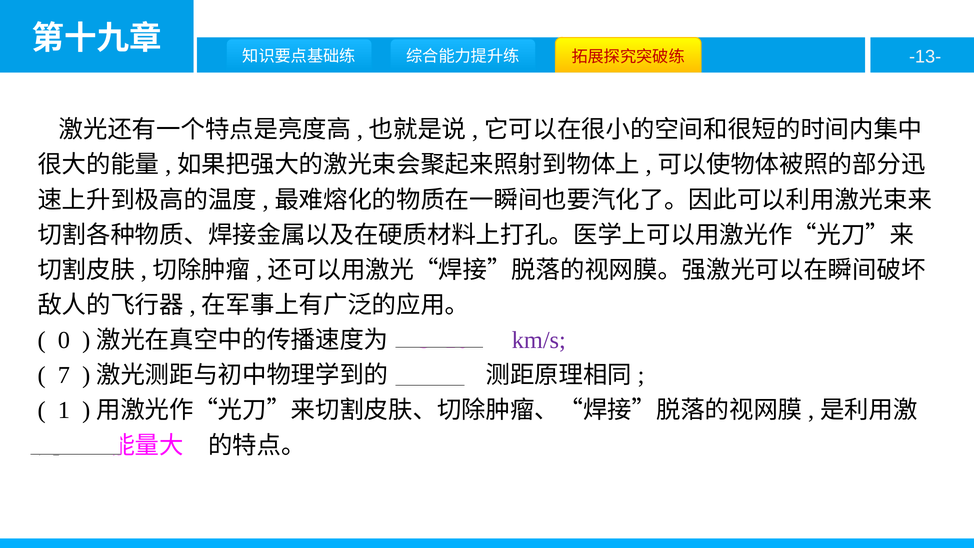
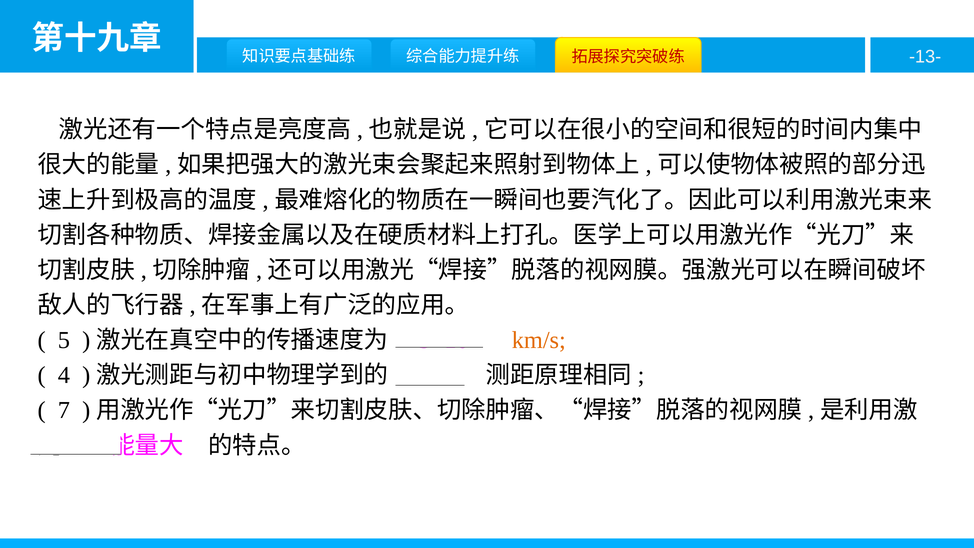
0: 0 -> 5
km/s colour: purple -> orange
7: 7 -> 4
1: 1 -> 7
